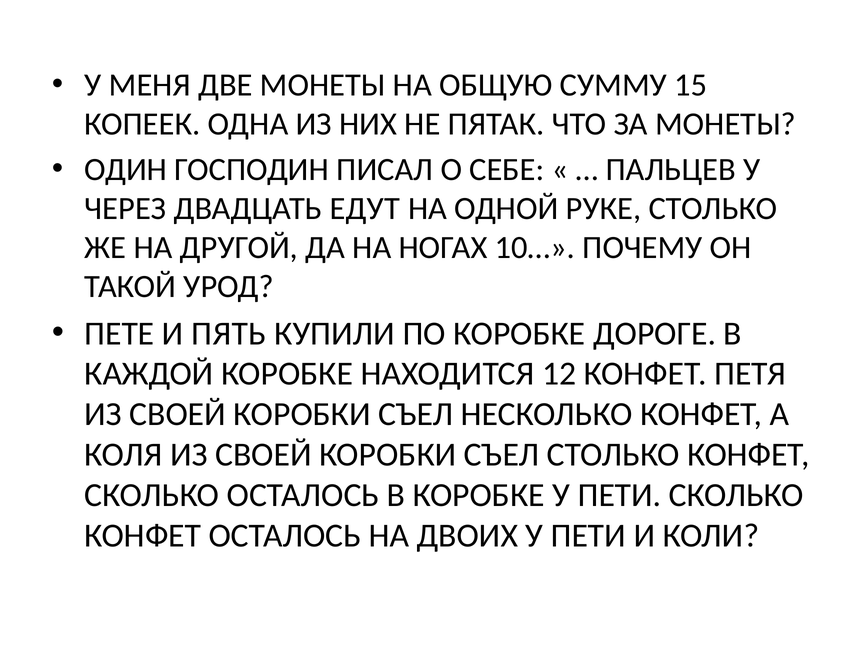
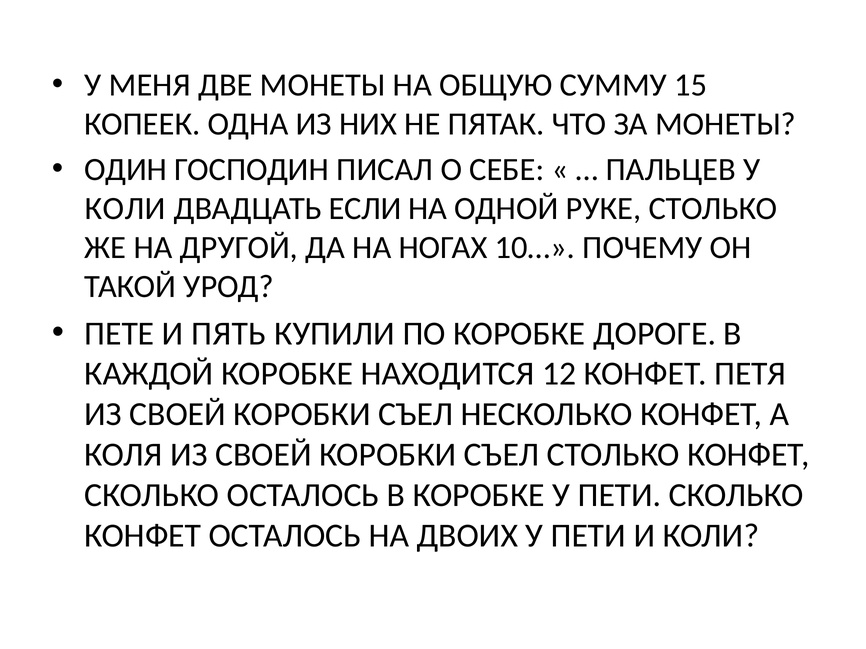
ЧЕРЕЗ at (125, 209): ЧЕРЕЗ -> КОЛИ
ЕДУТ: ЕДУТ -> ЕСЛИ
